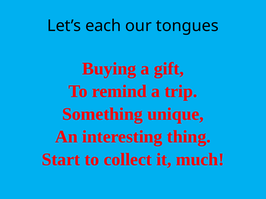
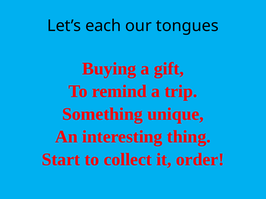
much: much -> order
